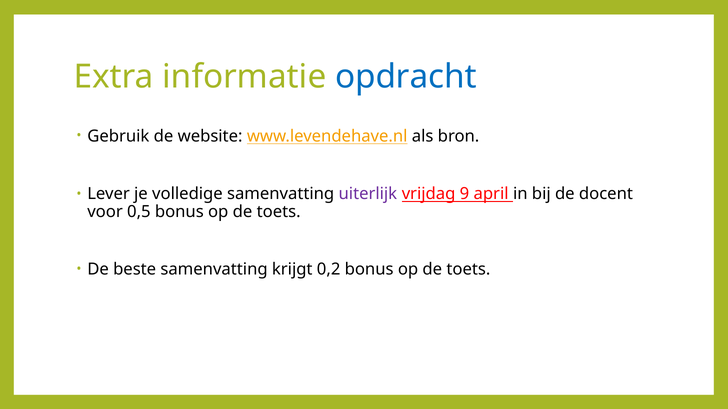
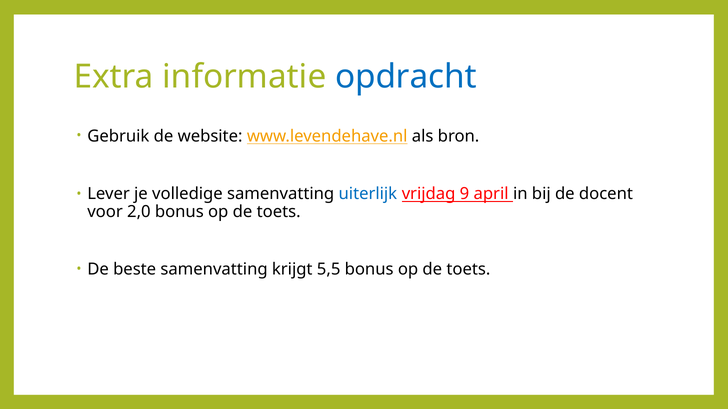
uiterlijk colour: purple -> blue
0,5: 0,5 -> 2,0
0,2: 0,2 -> 5,5
